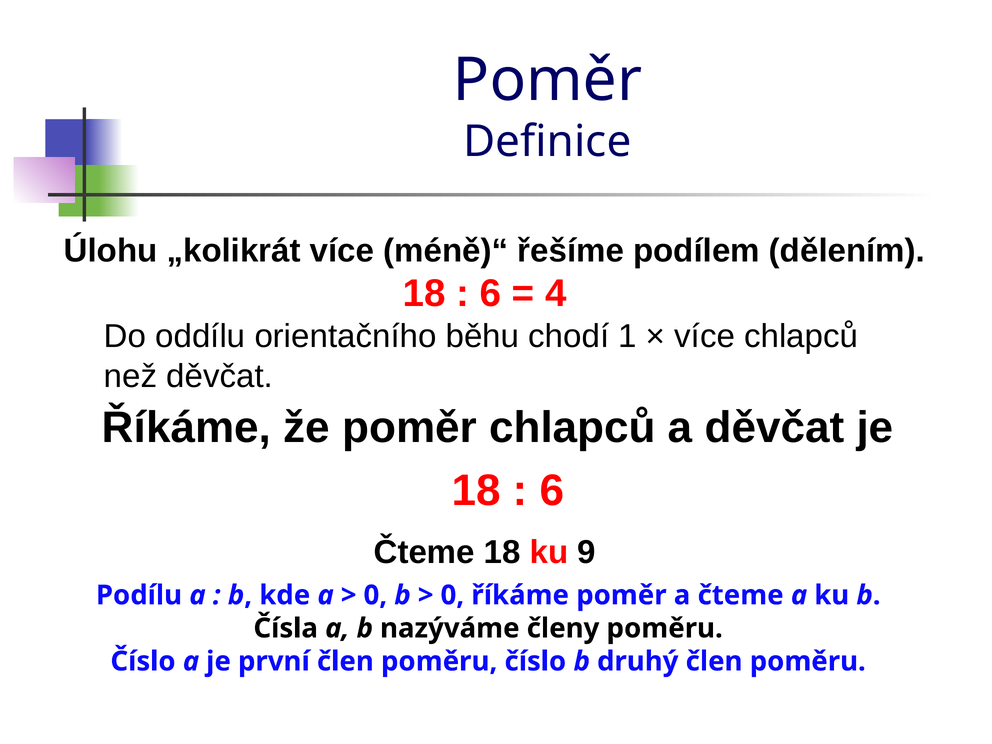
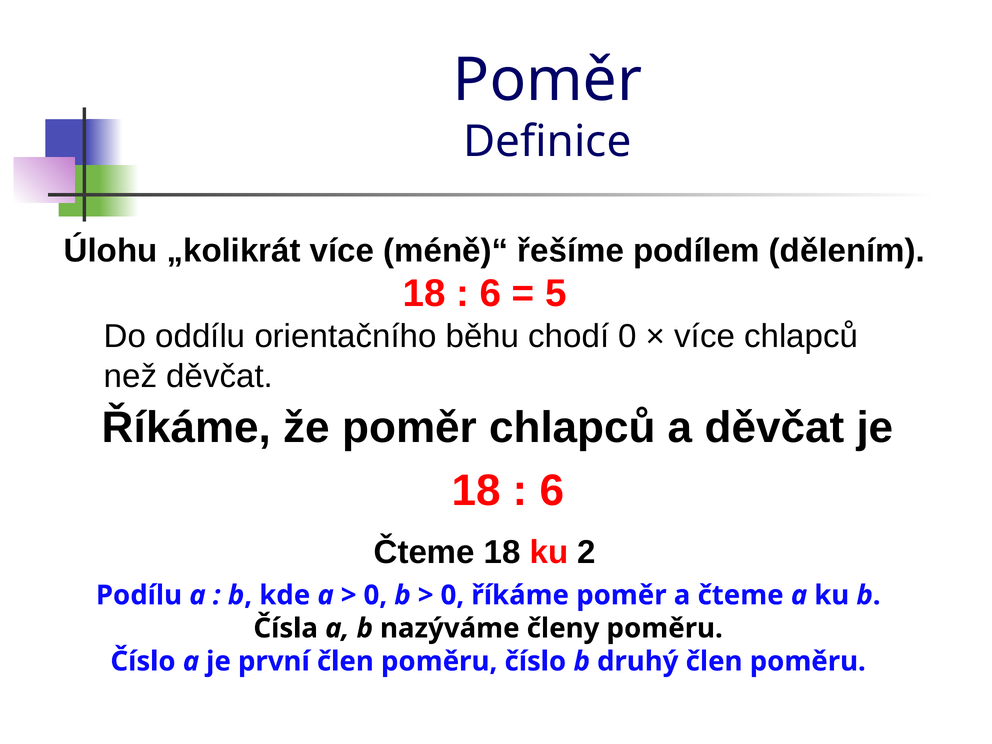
4: 4 -> 5
chodí 1: 1 -> 0
9: 9 -> 2
